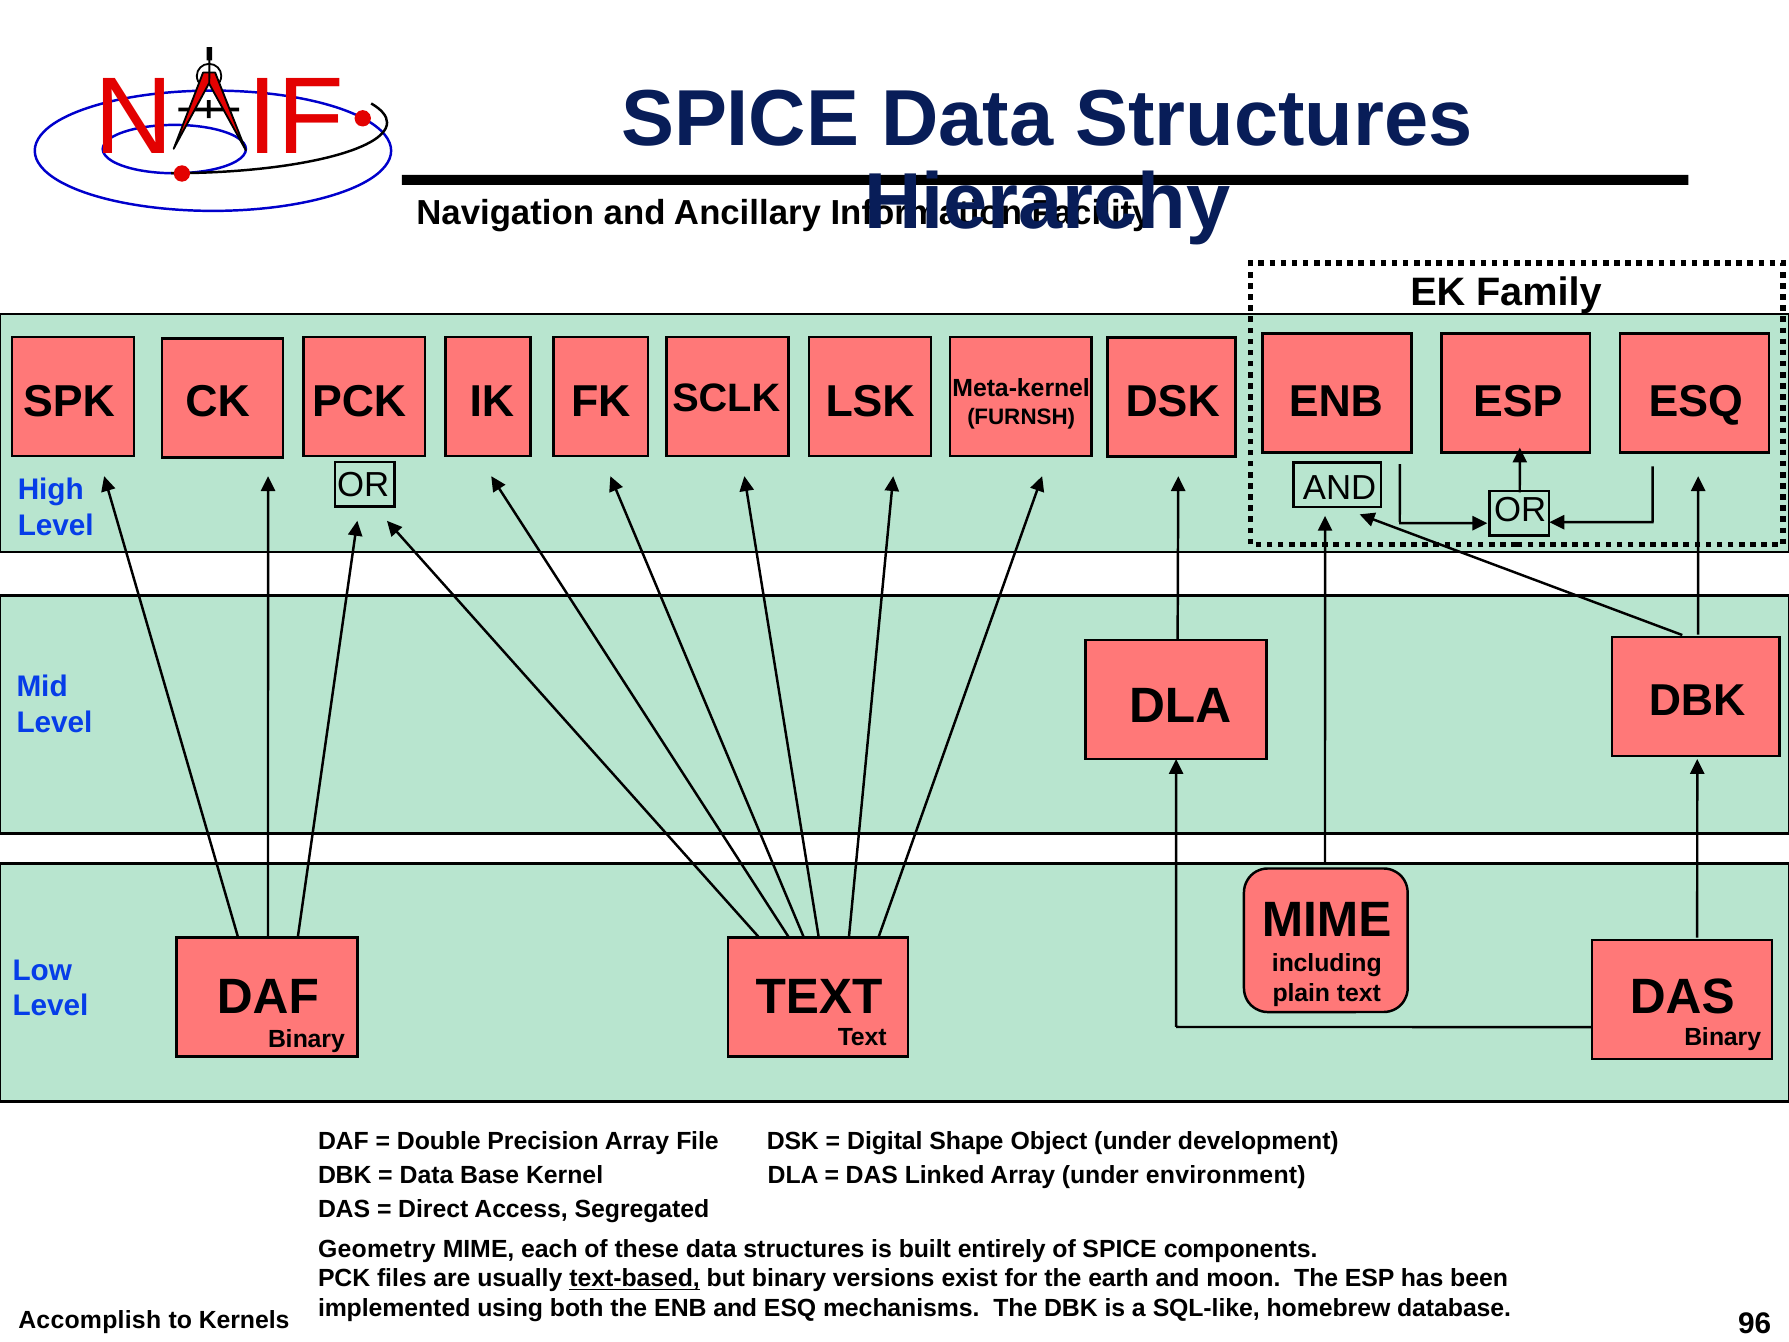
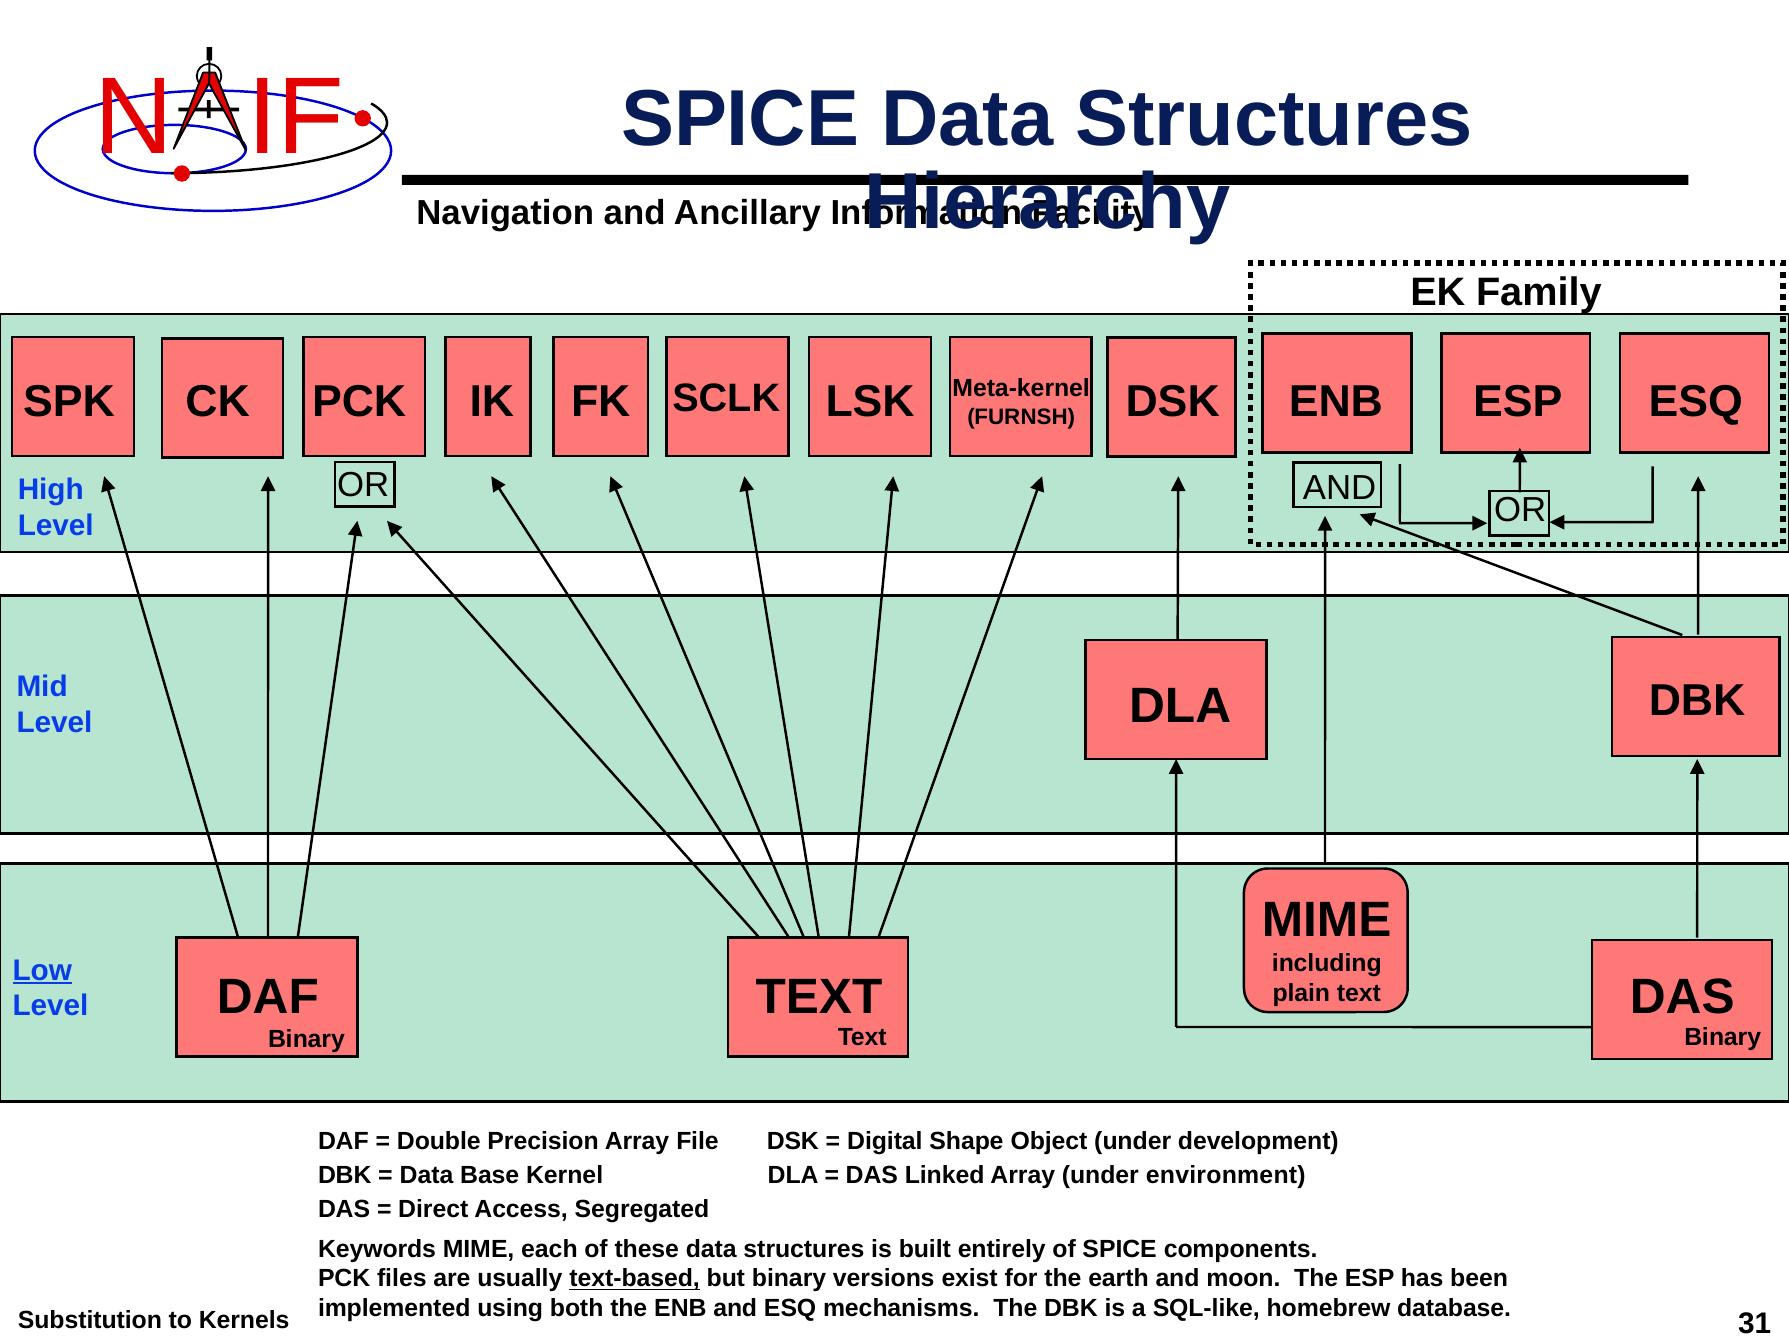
Low underline: none -> present
Geometry: Geometry -> Keywords
Accomplish: Accomplish -> Substitution
96: 96 -> 31
